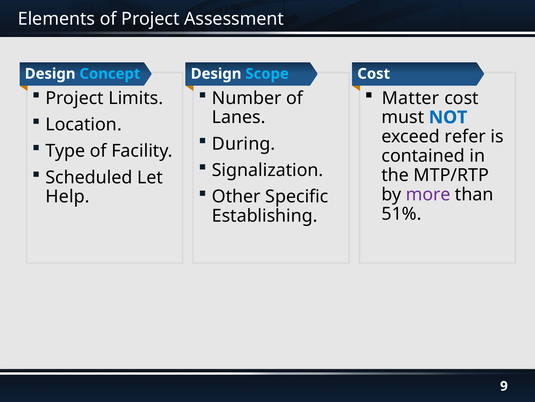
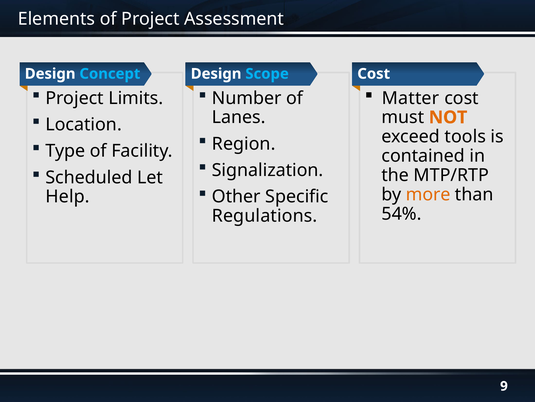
NOT colour: blue -> orange
refer: refer -> tools
During: During -> Region
more colour: purple -> orange
51%: 51% -> 54%
Establishing: Establishing -> Regulations
